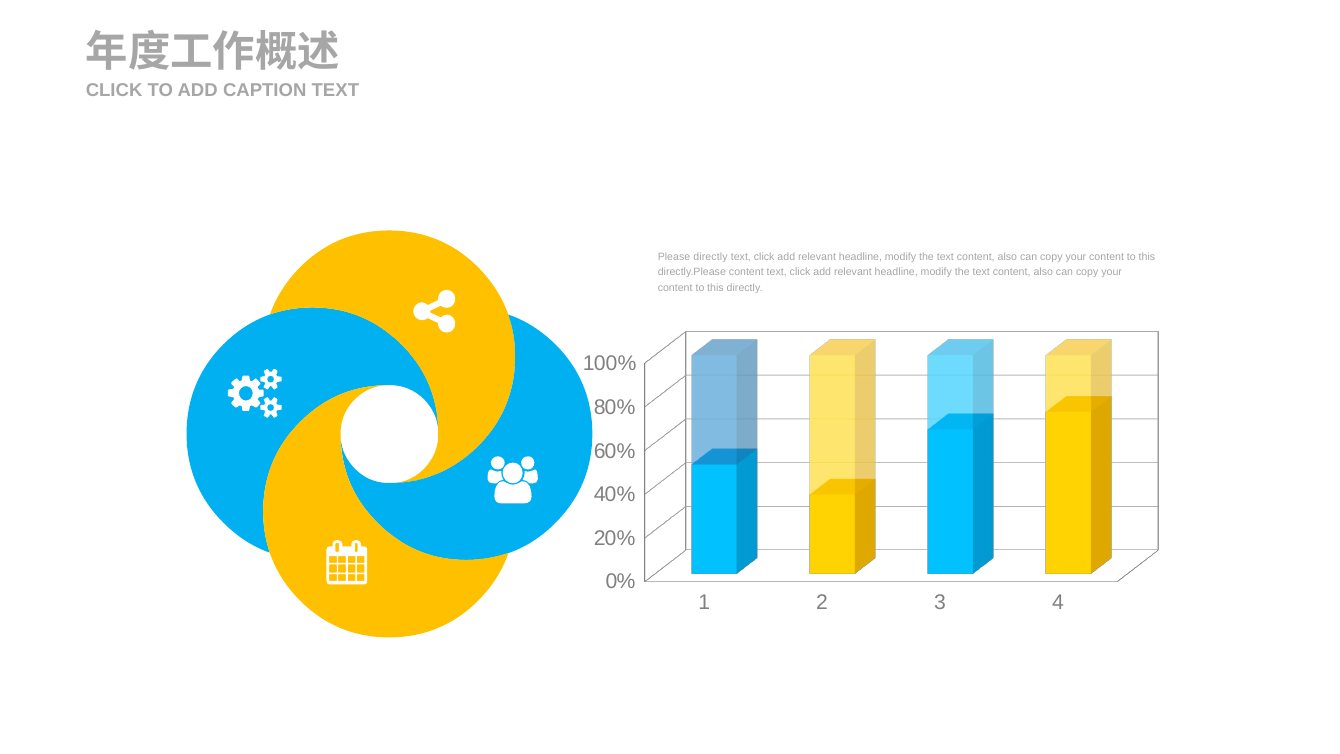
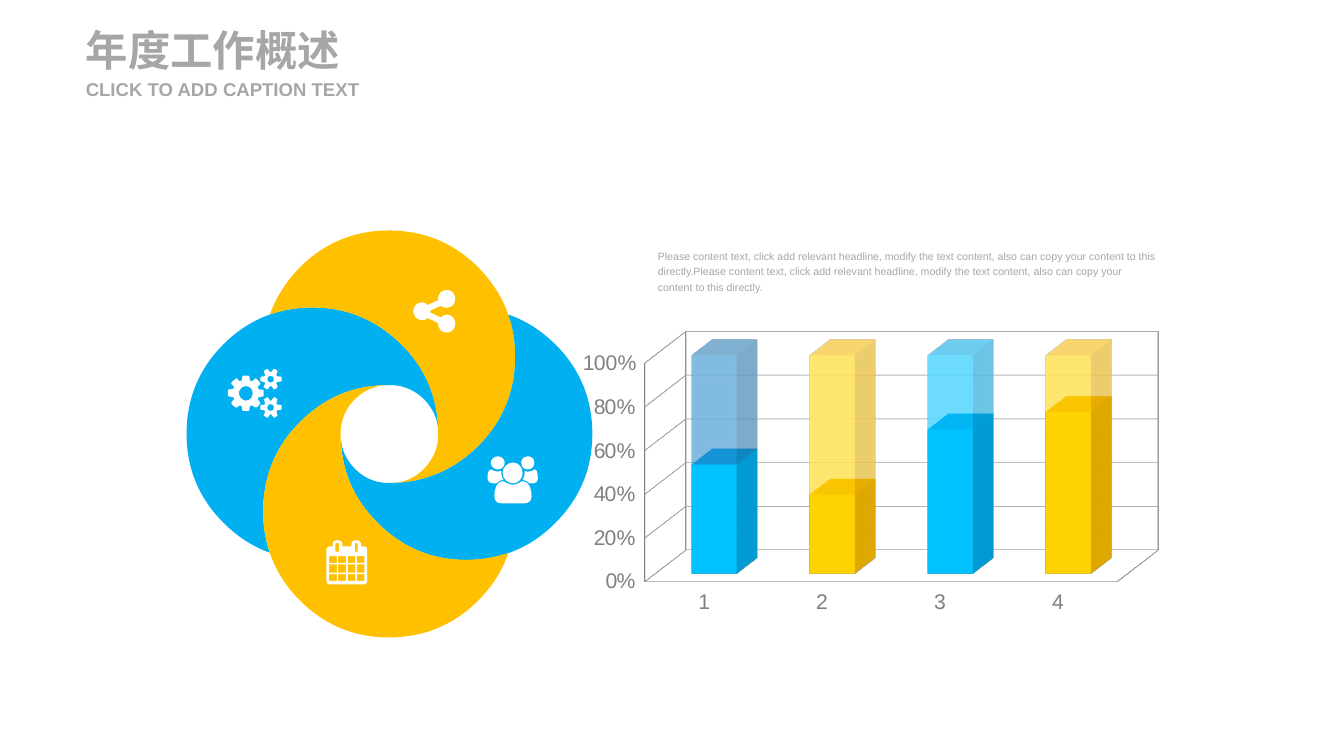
Please directly: directly -> content
